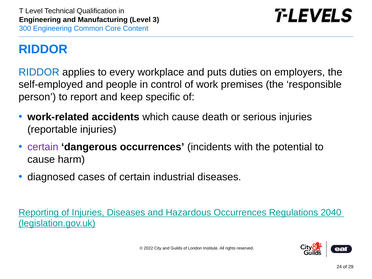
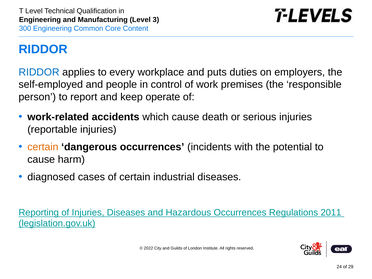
specific: specific -> operate
certain at (43, 147) colour: purple -> orange
2040: 2040 -> 2011
